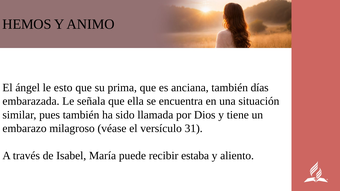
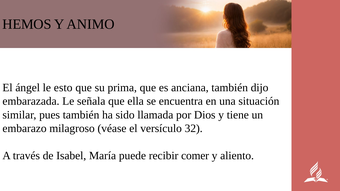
días: días -> dijo
31: 31 -> 32
estaba: estaba -> comer
